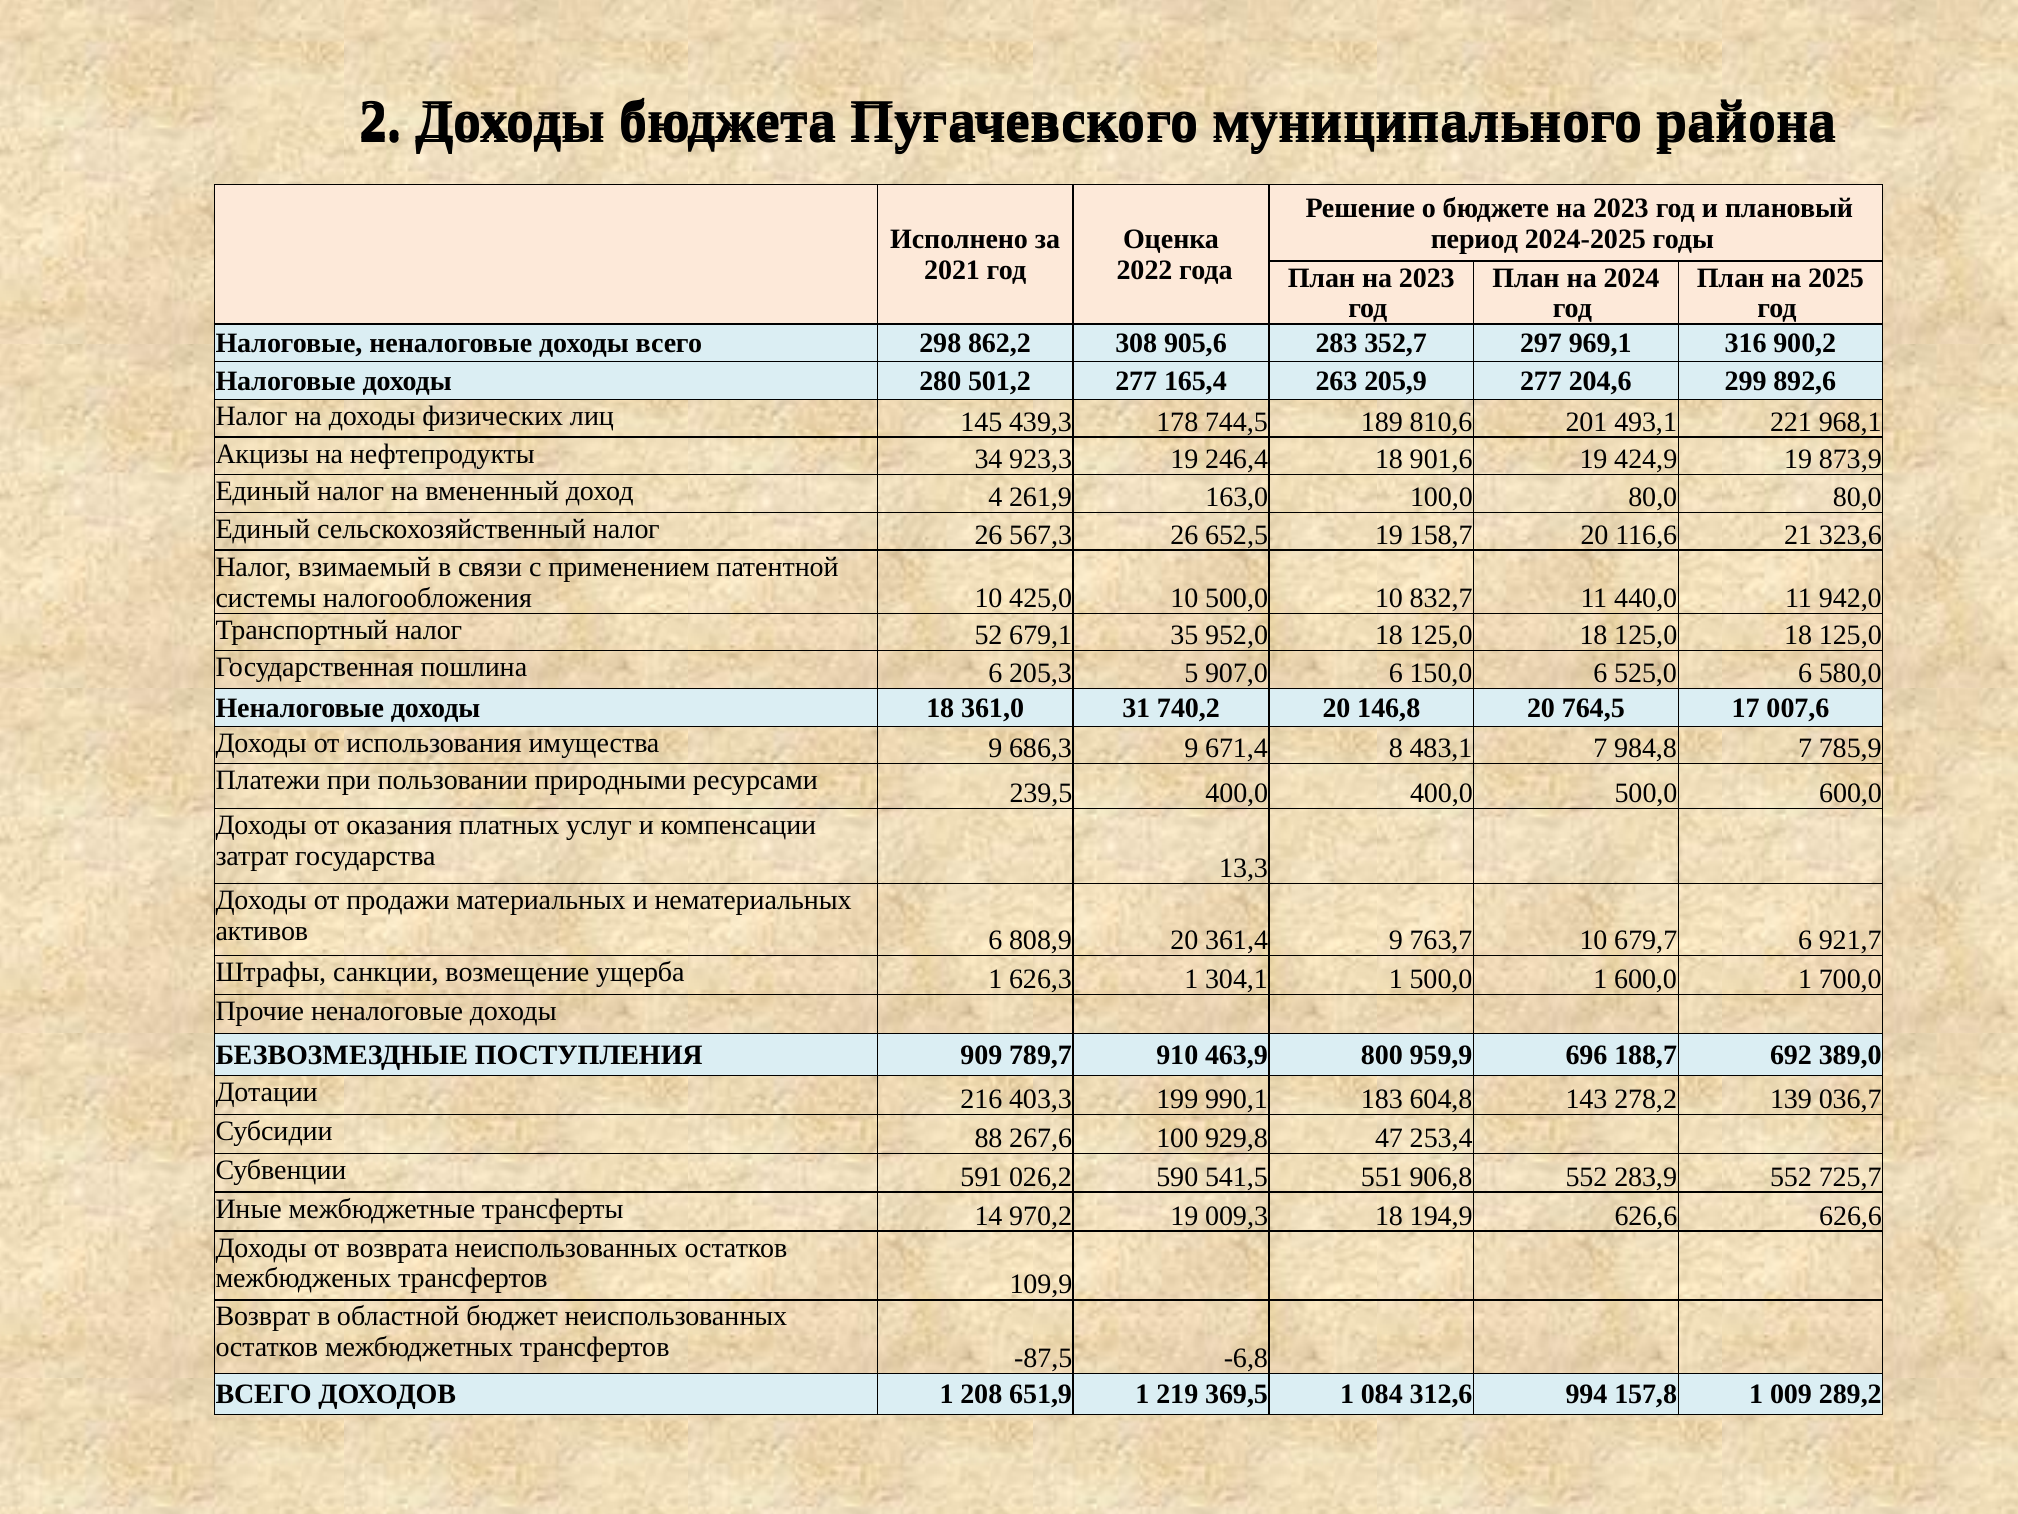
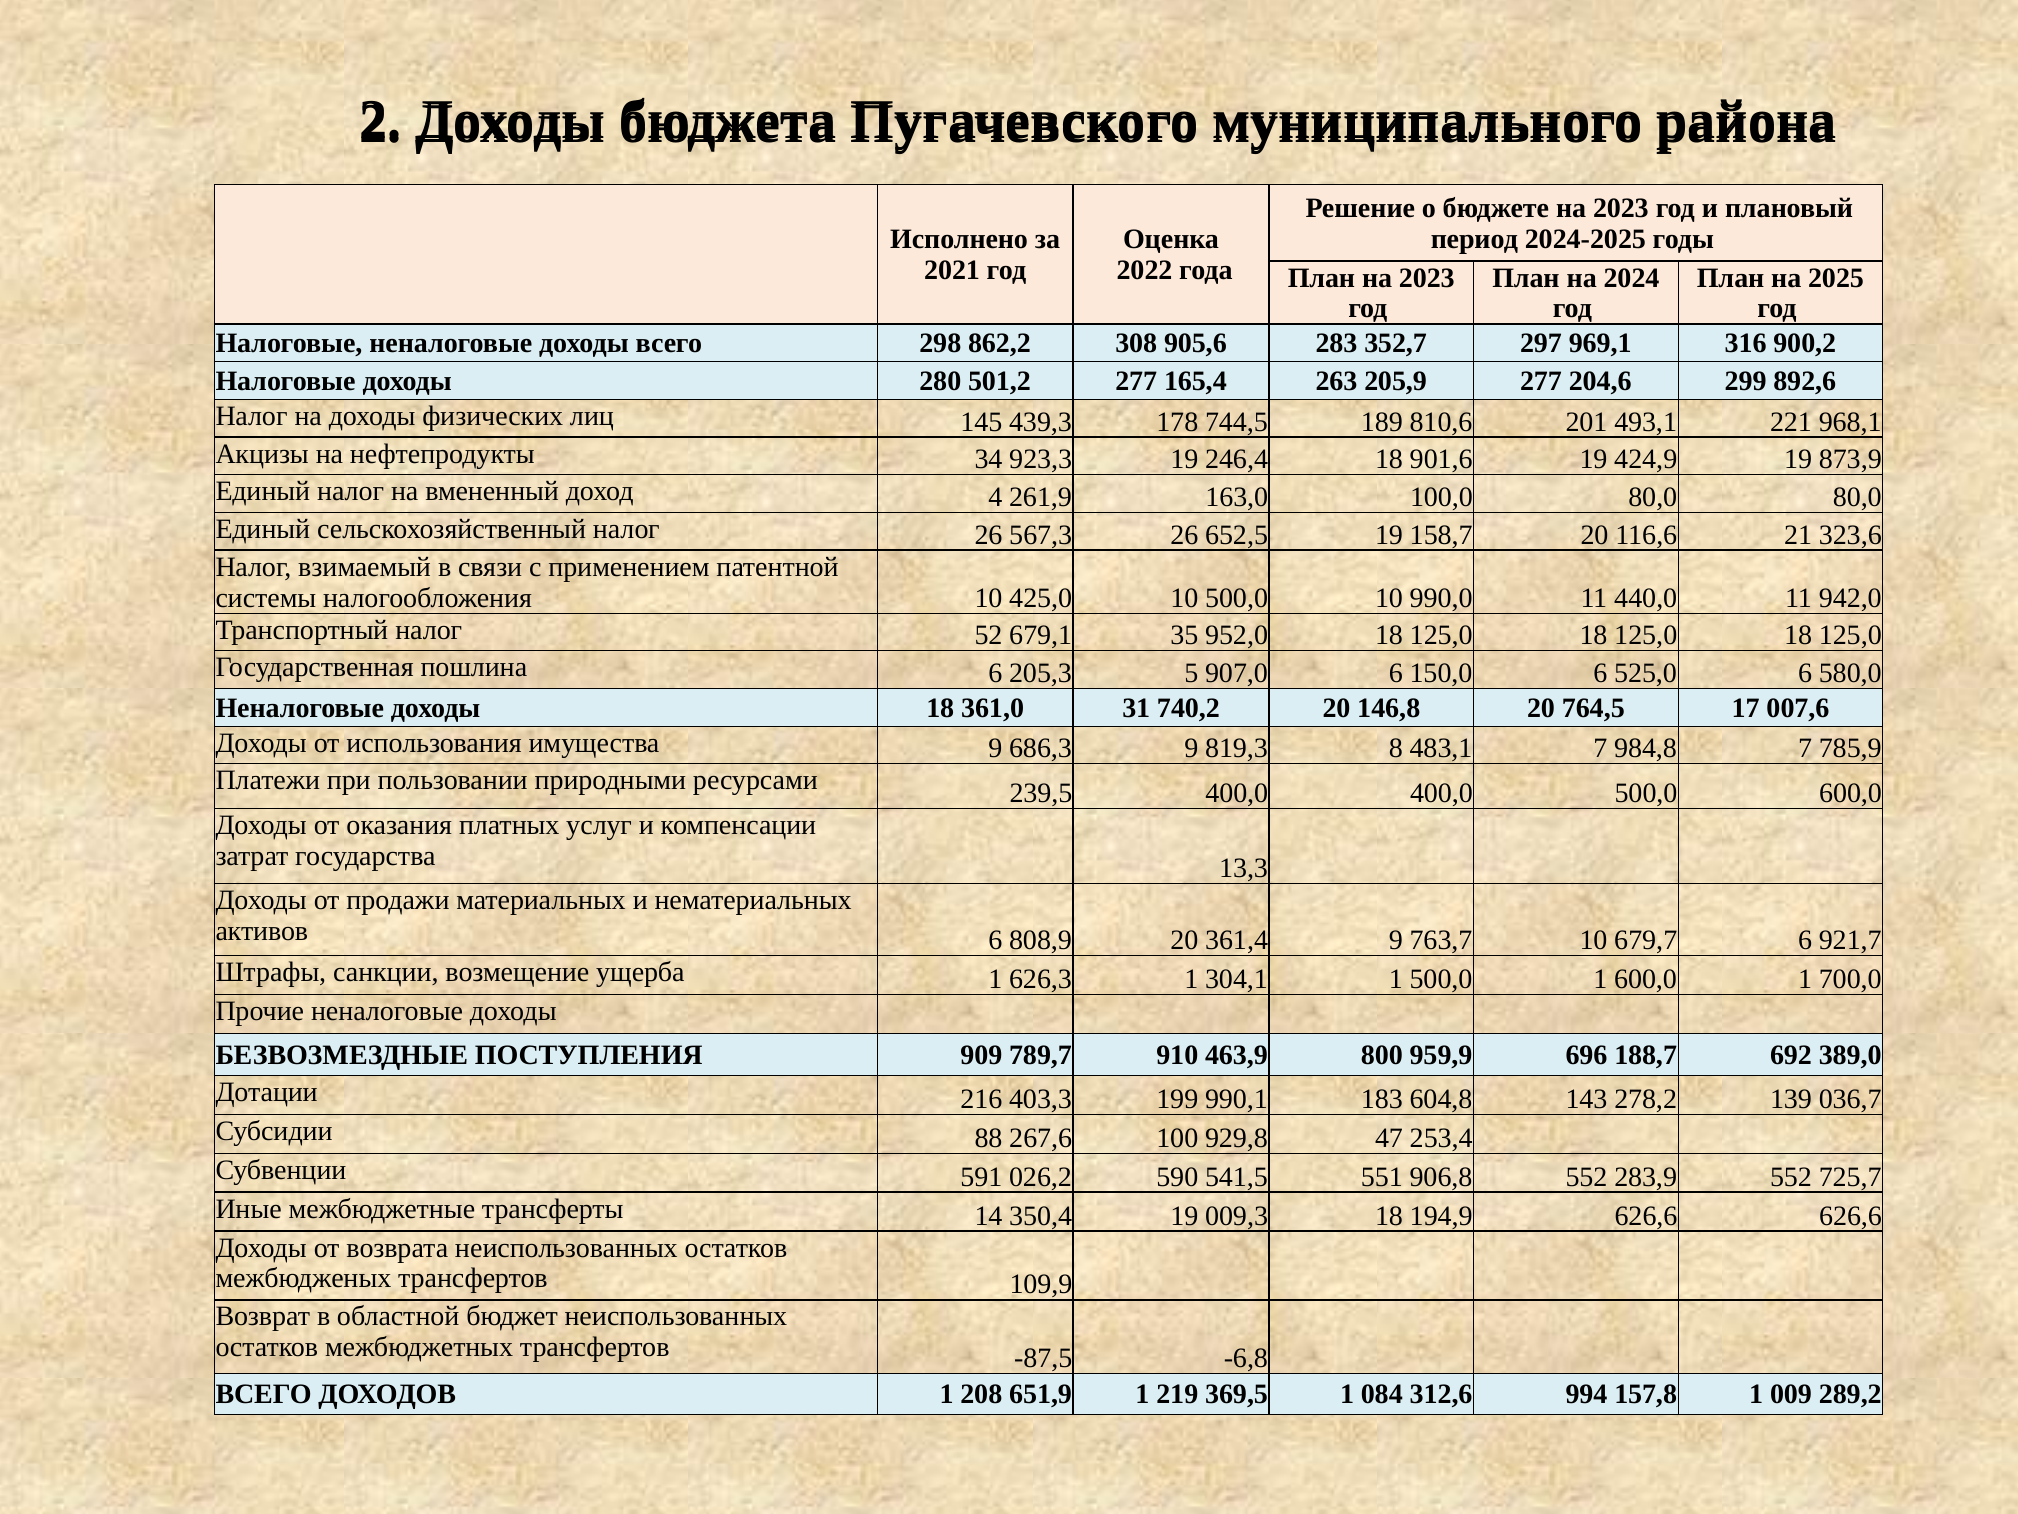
832,7: 832,7 -> 990,0
671,4: 671,4 -> 819,3
970,2: 970,2 -> 350,4
